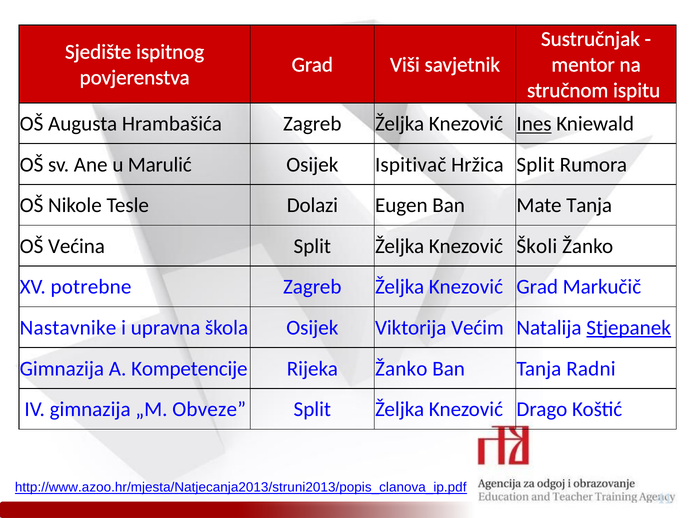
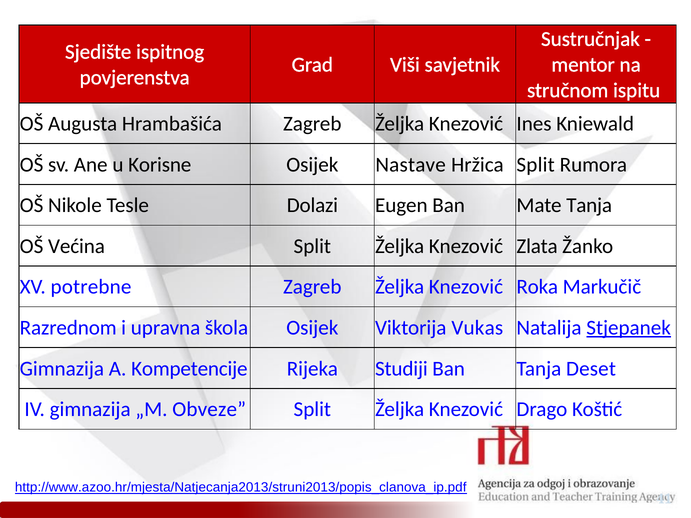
Ines underline: present -> none
Marulić: Marulić -> Korisne
Ispitivač: Ispitivač -> Nastave
Školi: Školi -> Zlata
Knezović Grad: Grad -> Roka
Nastavnike: Nastavnike -> Razrednom
Većim: Većim -> Vukas
Rijeka Žanko: Žanko -> Studiji
Radni: Radni -> Deset
